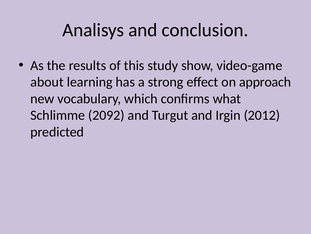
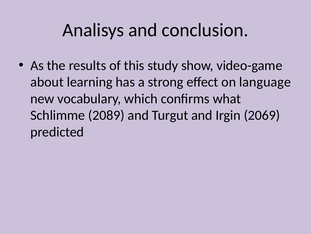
approach: approach -> language
2092: 2092 -> 2089
2012: 2012 -> 2069
